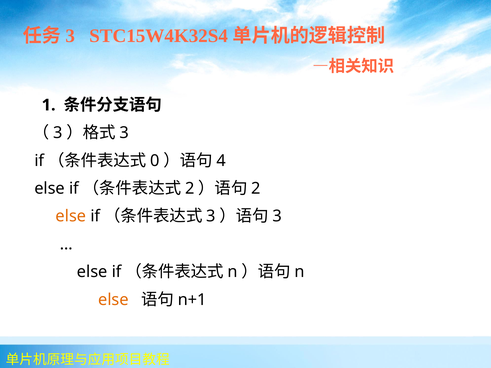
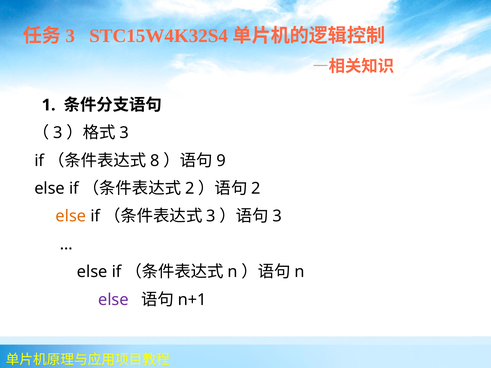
0: 0 -> 8
4: 4 -> 9
else at (113, 300) colour: orange -> purple
